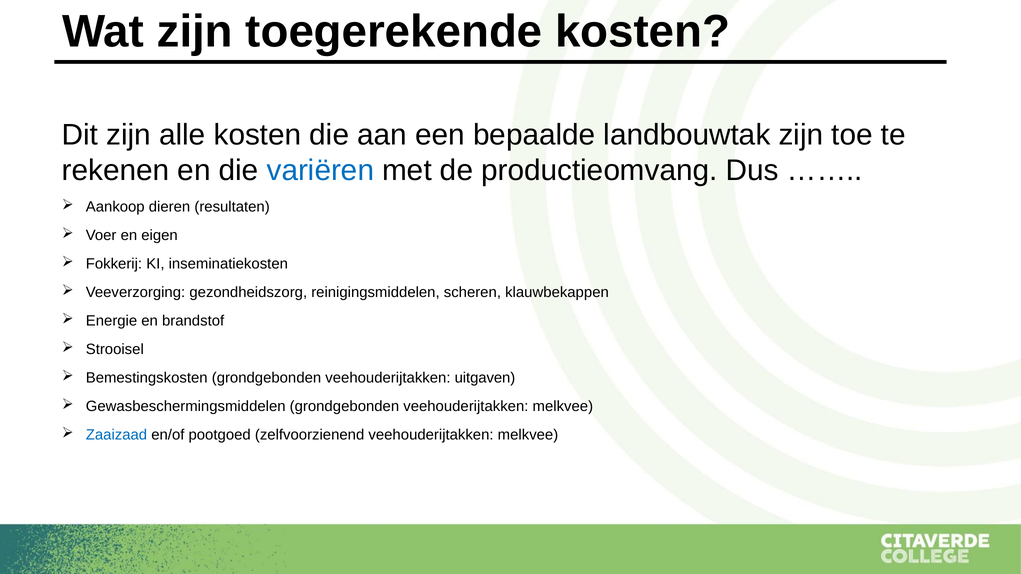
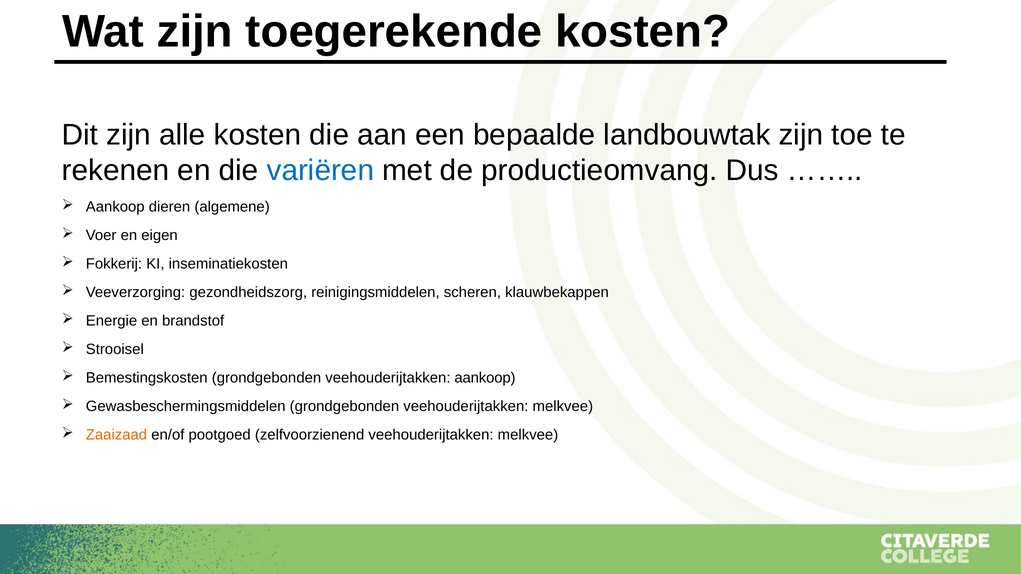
resultaten: resultaten -> algemene
veehouderijtakken uitgaven: uitgaven -> aankoop
Zaaizaad colour: blue -> orange
